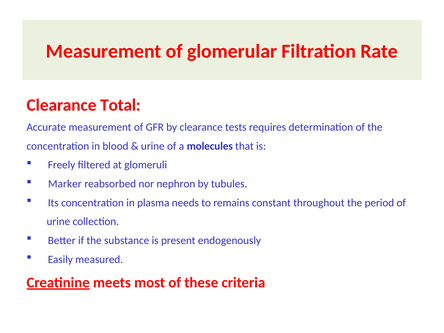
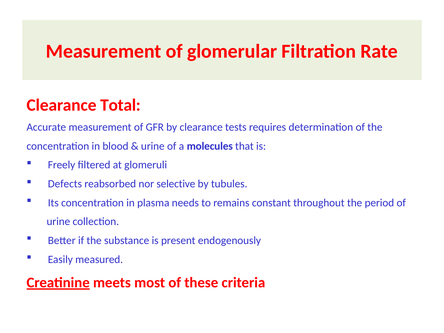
Marker: Marker -> Defects
nephron: nephron -> selective
